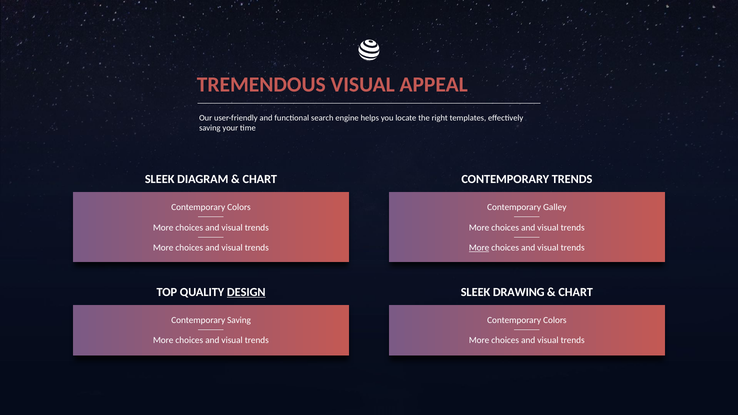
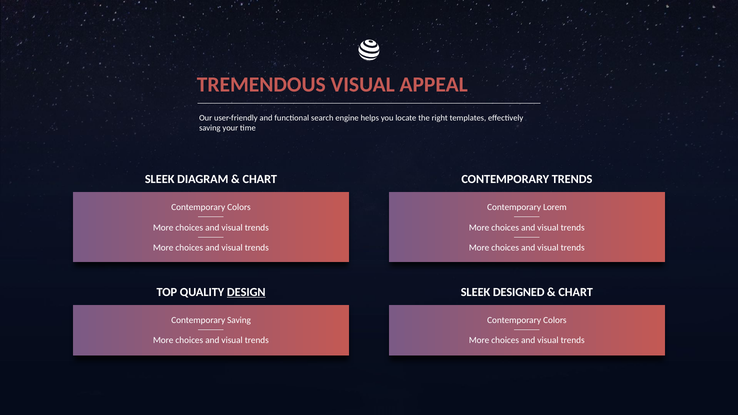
Galley: Galley -> Lorem
More at (479, 248) underline: present -> none
DRAWING: DRAWING -> DESIGNED
